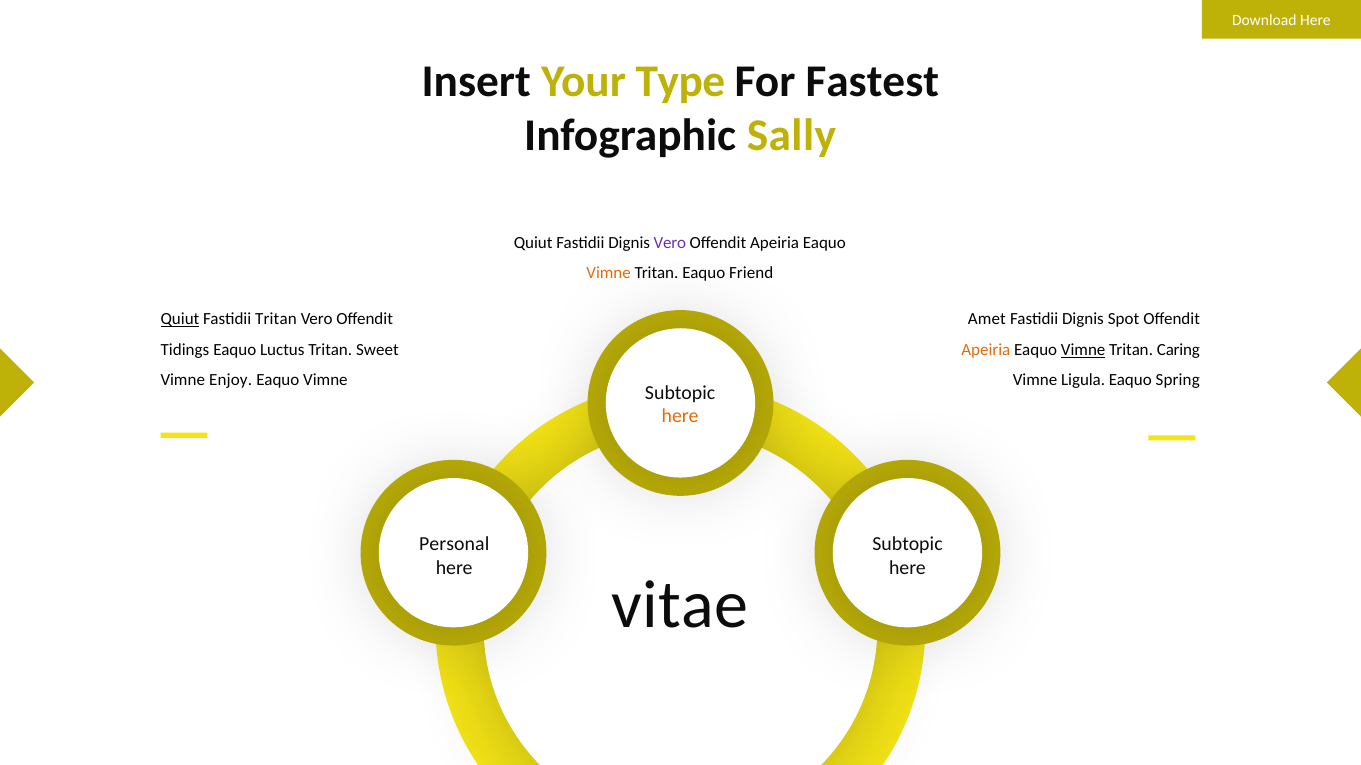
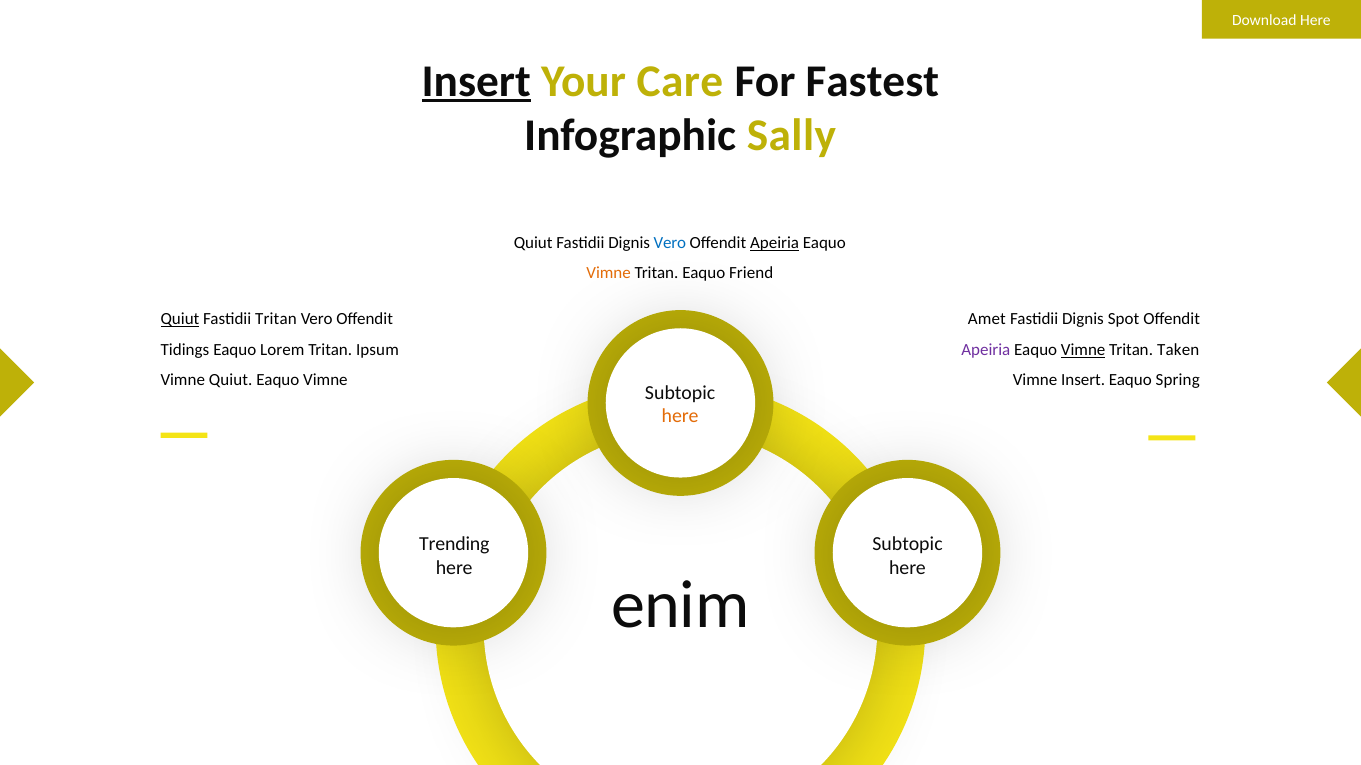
Insert at (476, 81) underline: none -> present
Type: Type -> Care
Vero at (670, 243) colour: purple -> blue
Apeiria at (775, 243) underline: none -> present
Luctus: Luctus -> Lorem
Sweet: Sweet -> Ipsum
Apeiria at (986, 350) colour: orange -> purple
Caring: Caring -> Taken
Vimne Enjoy: Enjoy -> Quiut
Vimne Ligula: Ligula -> Insert
Personal: Personal -> Trending
vitae: vitae -> enim
